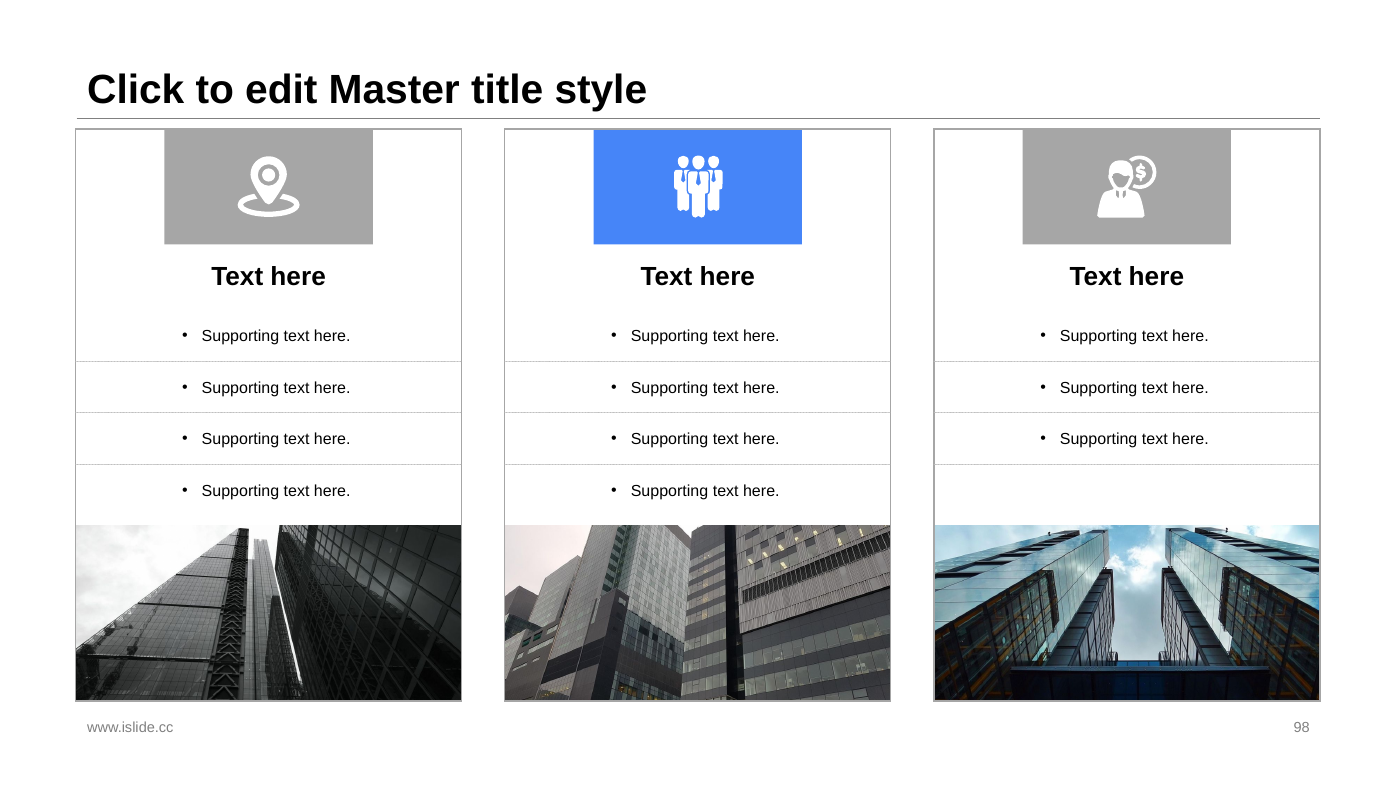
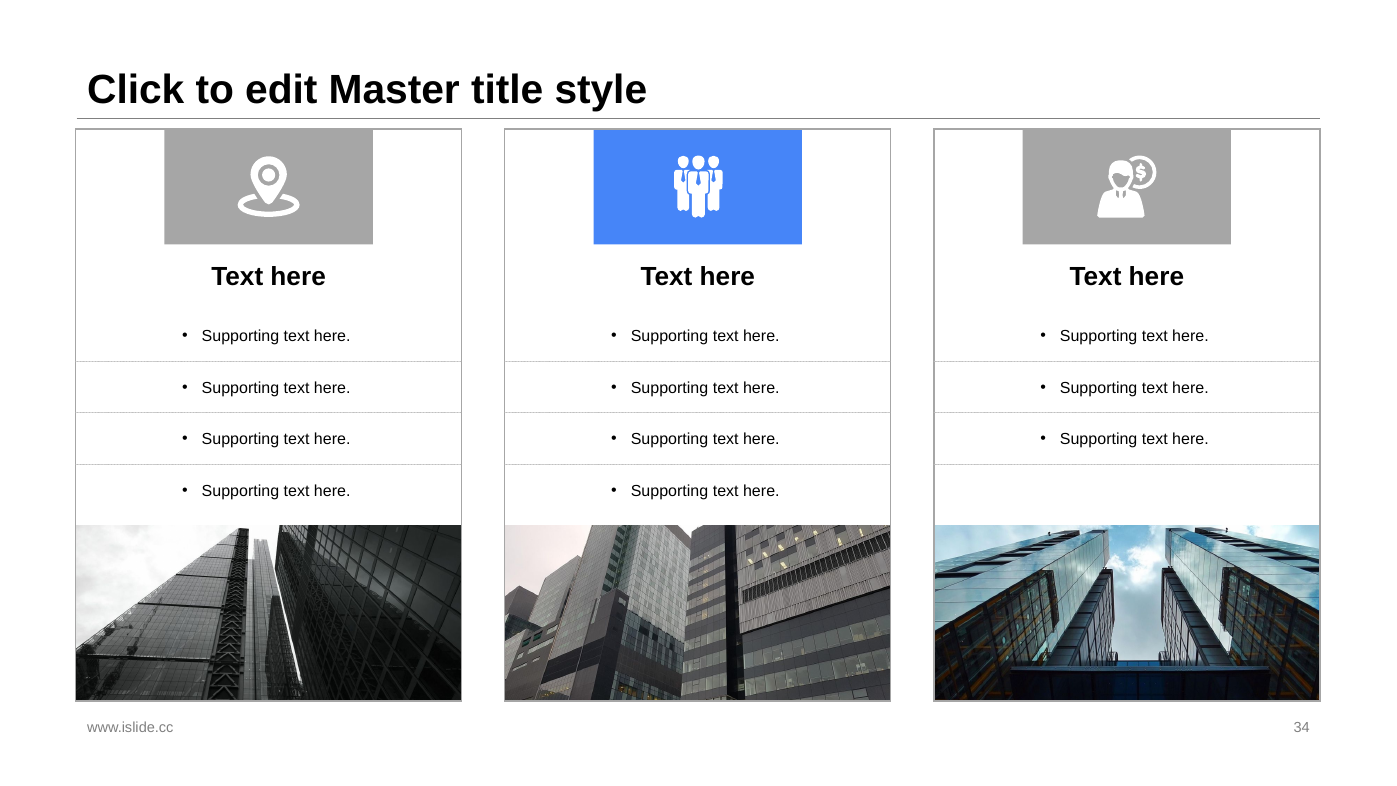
98: 98 -> 34
